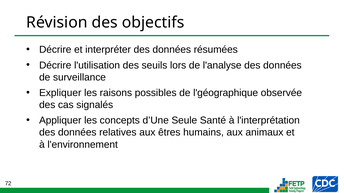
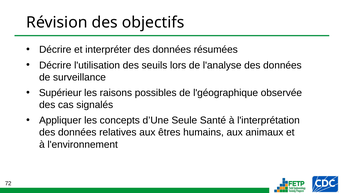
Expliquer: Expliquer -> Supérieur
